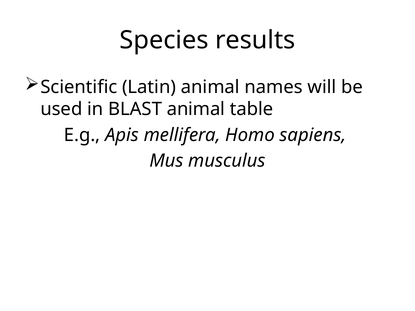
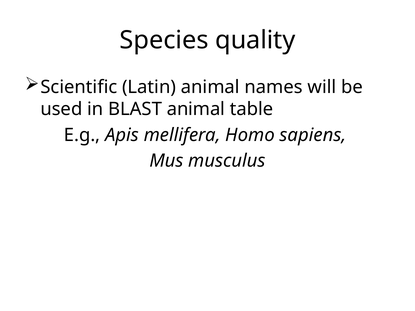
results: results -> quality
